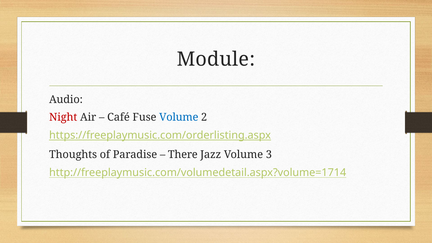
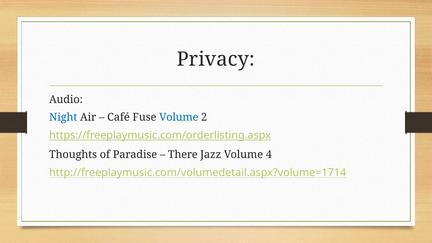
Module: Module -> Privacy
Night colour: red -> blue
3: 3 -> 4
